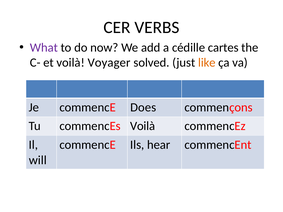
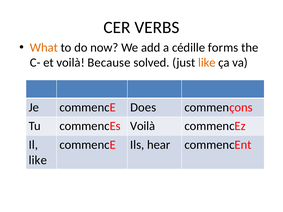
What colour: purple -> orange
cartes: cartes -> forms
Voyager: Voyager -> Because
will at (38, 160): will -> like
